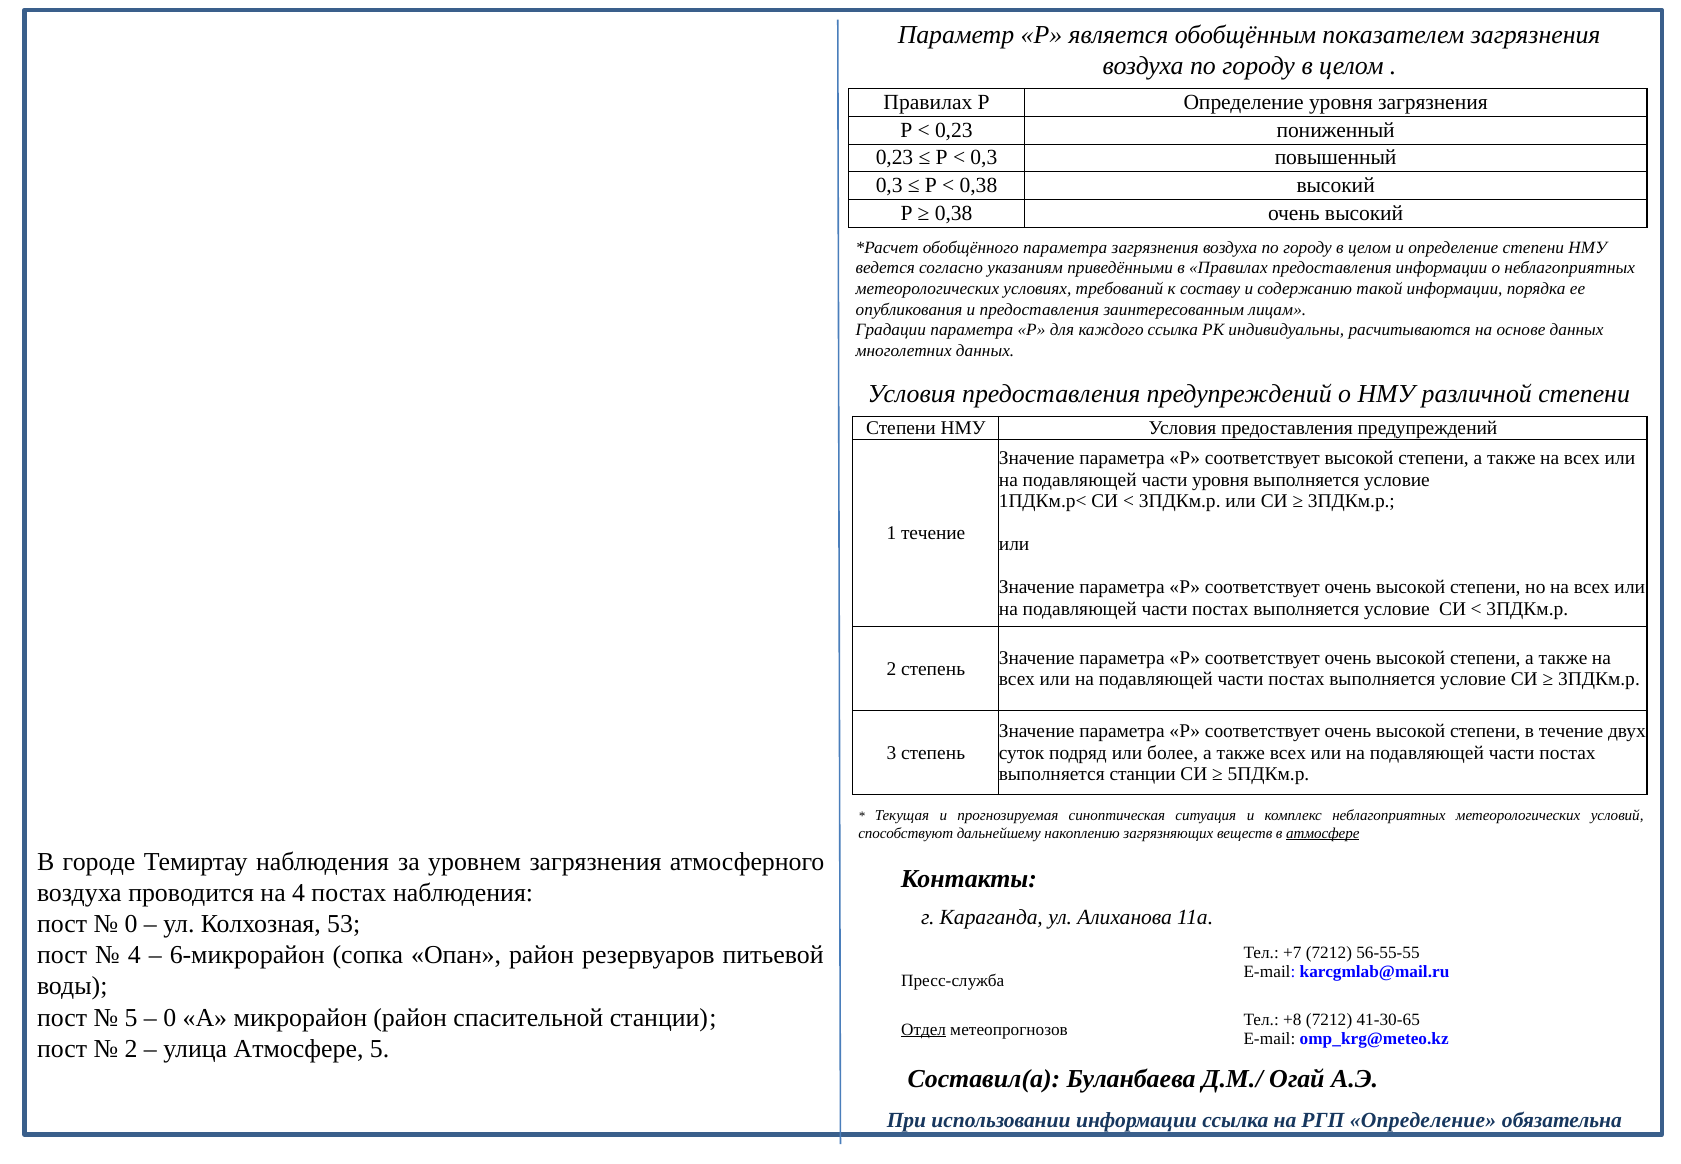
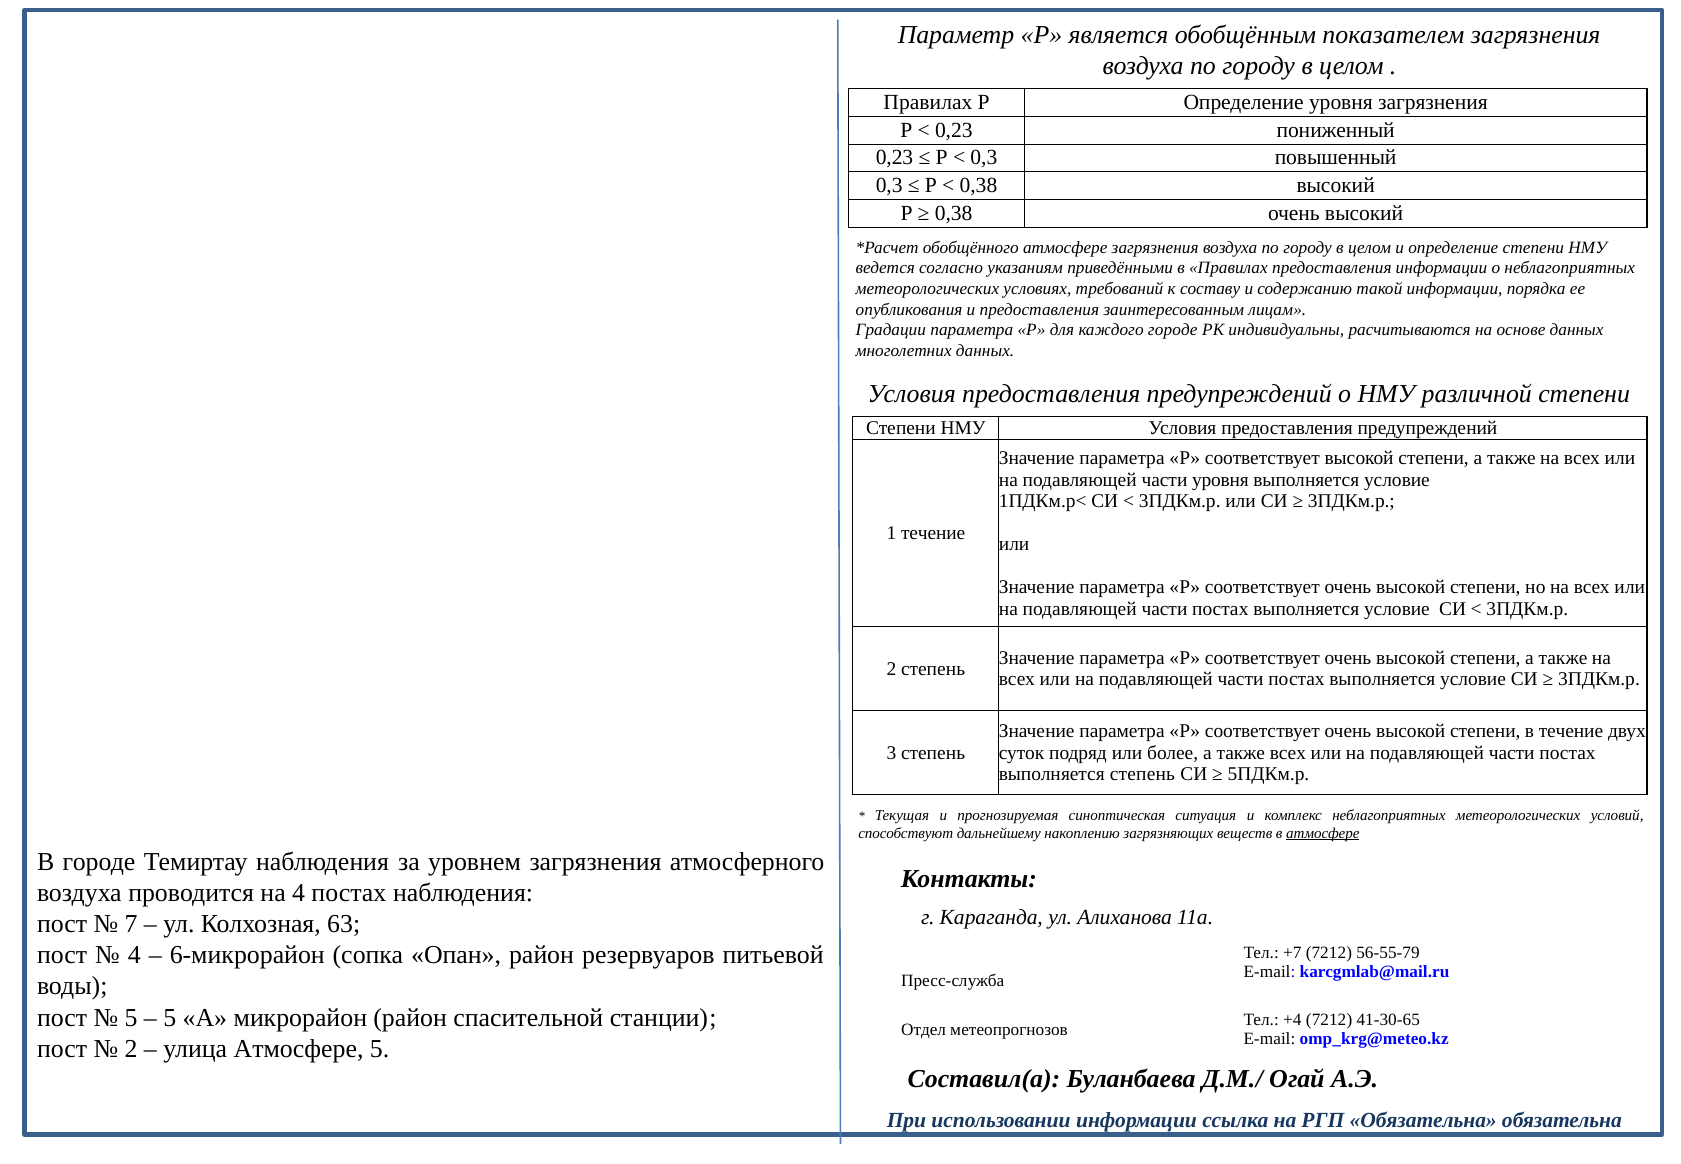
обобщённого параметра: параметра -> атмосфере
каждого ссылка: ссылка -> городе
выполняется станции: станции -> степень
0 at (131, 924): 0 -> 7
53: 53 -> 63
56-55-55: 56-55-55 -> 56-55-79
0 at (170, 1017): 0 -> 5
+8: +8 -> +4
Отдел underline: present -> none
РГП Определение: Определение -> Обязательна
